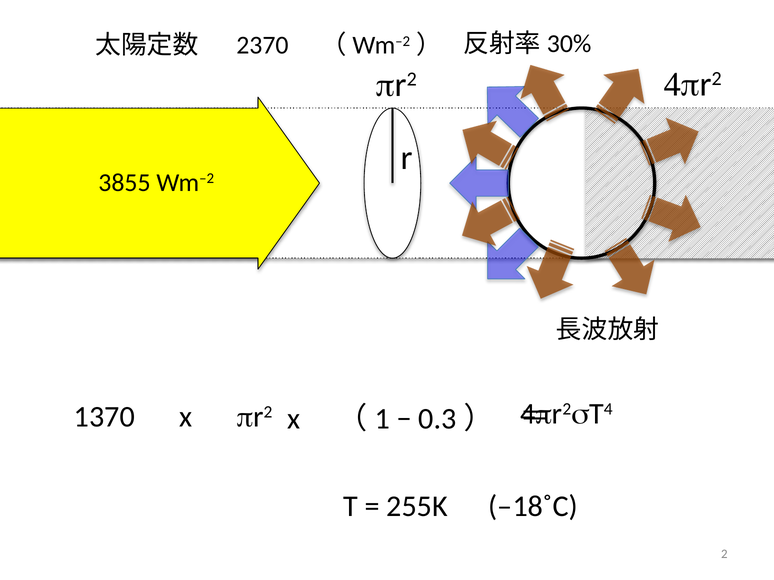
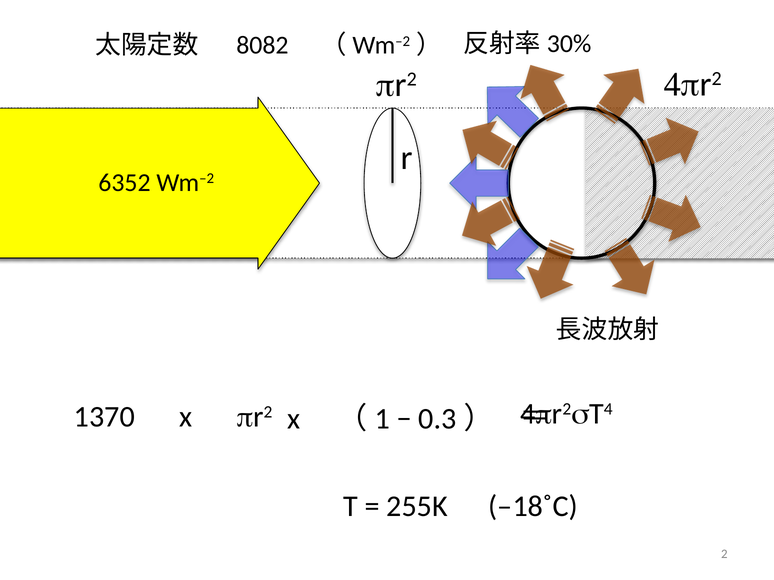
2370: 2370 -> 8082
3855: 3855 -> 6352
